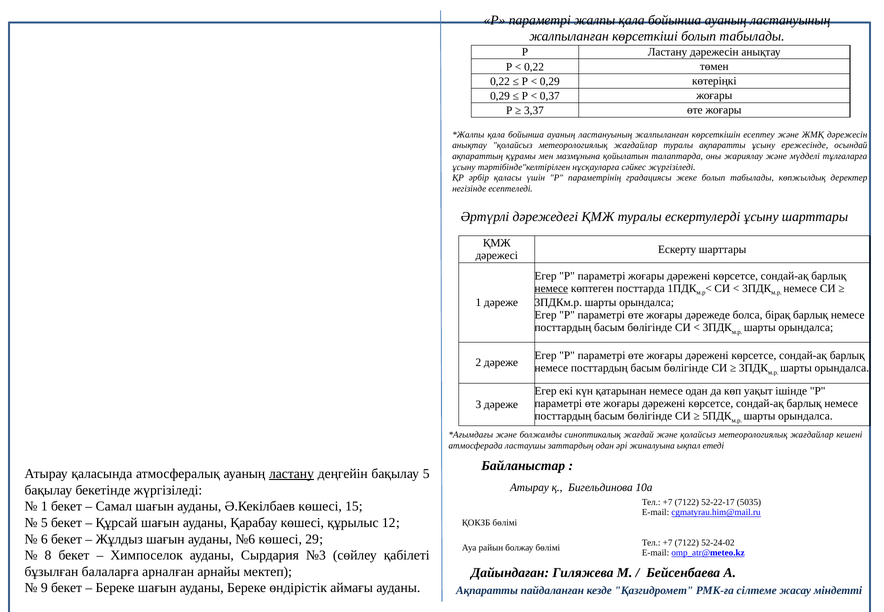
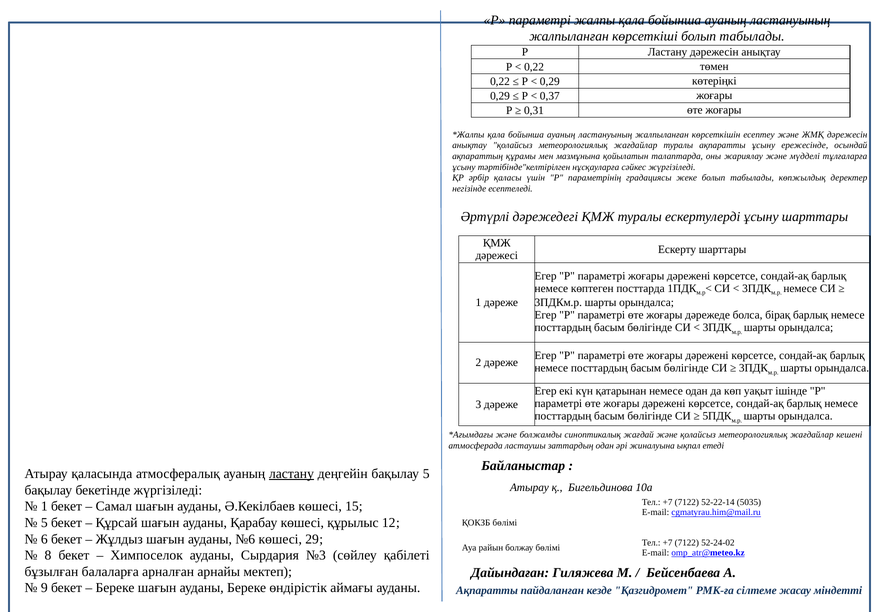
3,37: 3,37 -> 0,31
немесе at (551, 288) underline: present -> none
52-22-17: 52-22-17 -> 52-22-14
